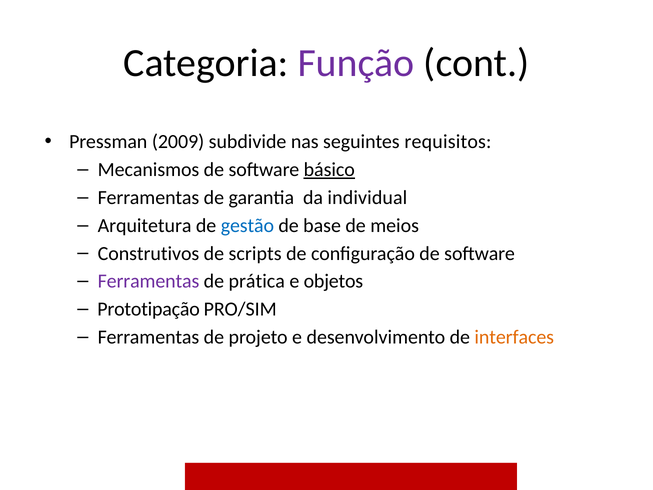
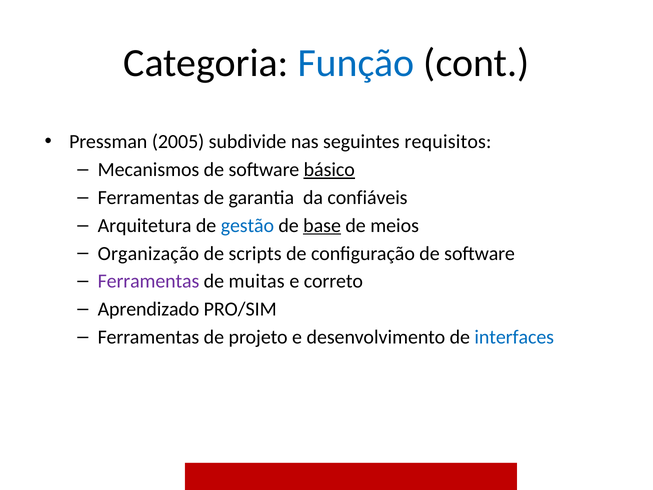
Função colour: purple -> blue
2009: 2009 -> 2005
individual: individual -> confiáveis
base underline: none -> present
Construtivos: Construtivos -> Organização
prática: prática -> muitas
objetos: objetos -> correto
Prototipação: Prototipação -> Aprendizado
interfaces colour: orange -> blue
